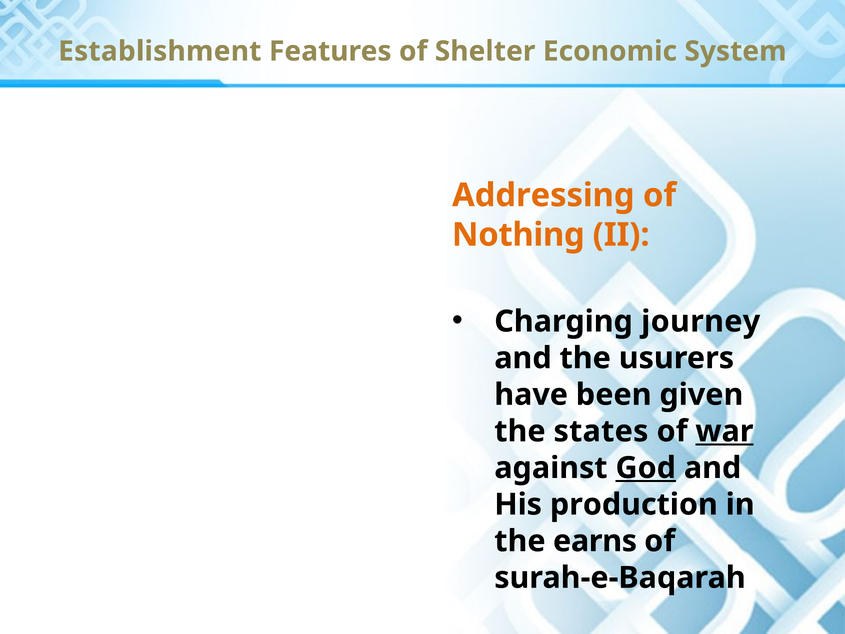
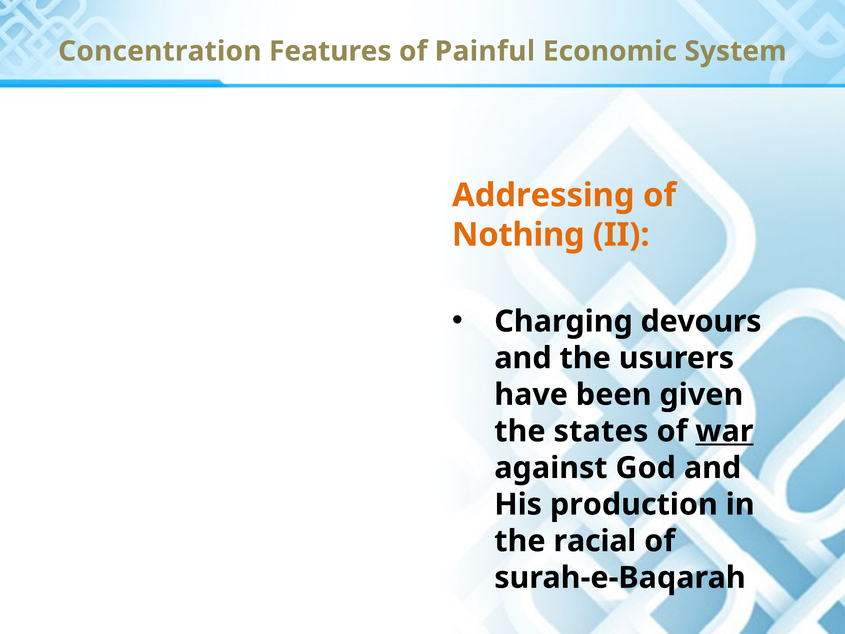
Establishment: Establishment -> Concentration
Shelter: Shelter -> Painful
journey: journey -> devours
God underline: present -> none
earns: earns -> racial
